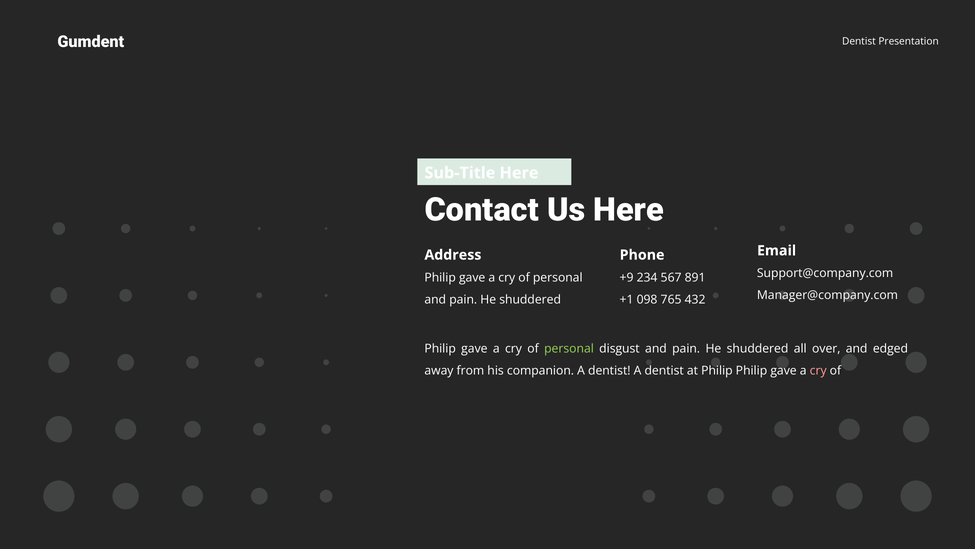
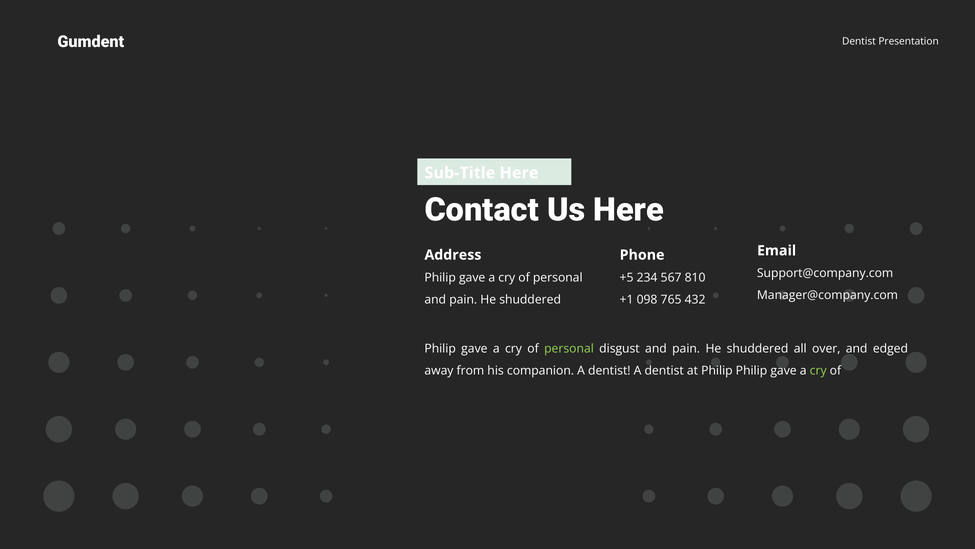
+9: +9 -> +5
891: 891 -> 810
cry at (818, 370) colour: pink -> light green
